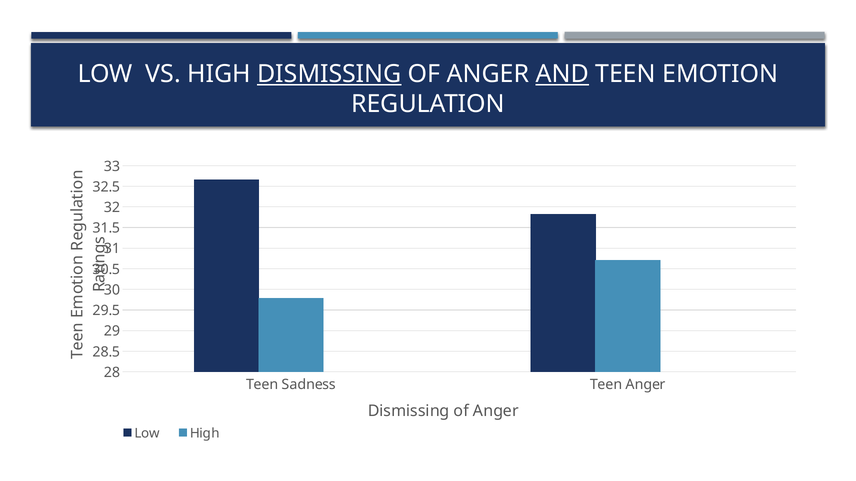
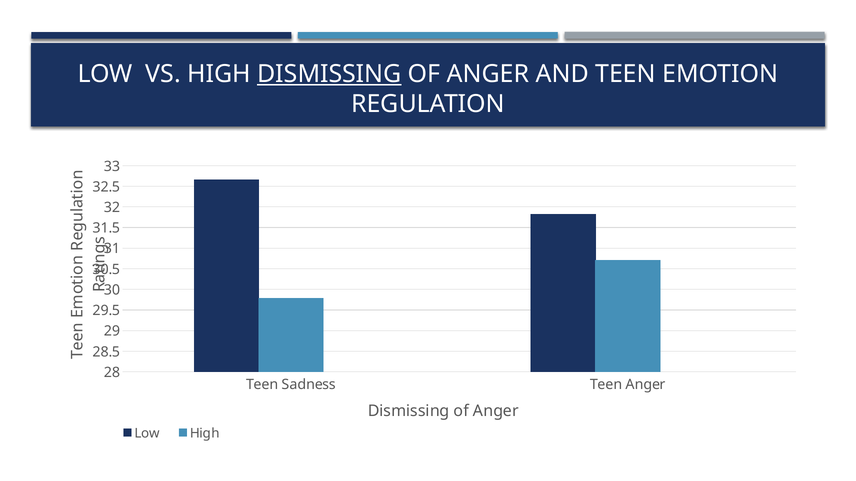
AND underline: present -> none
